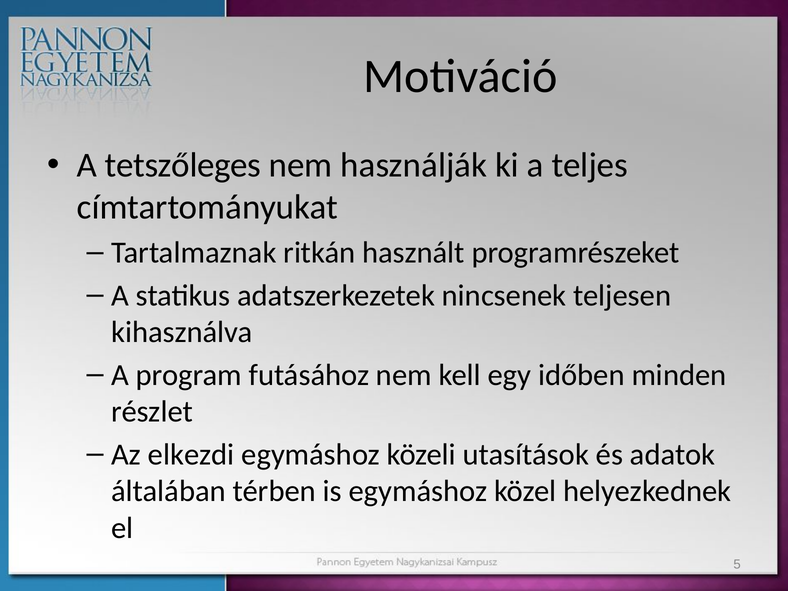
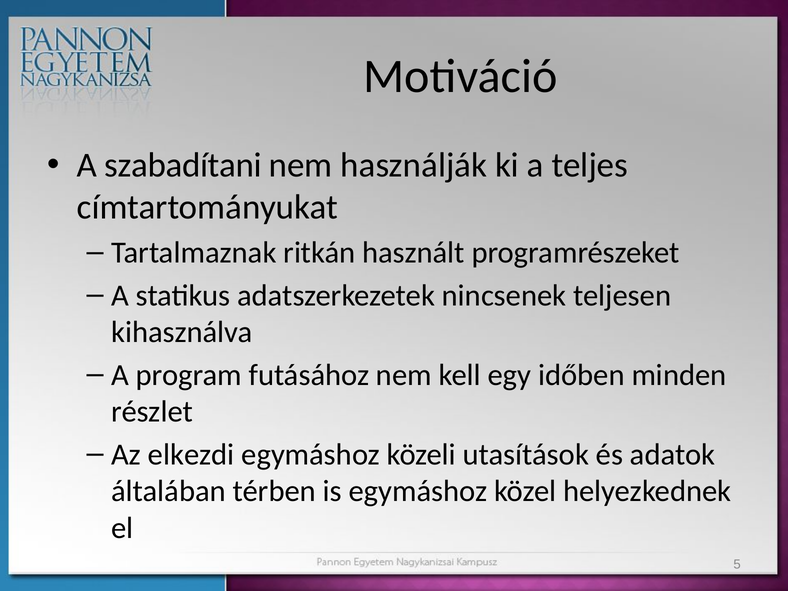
tetszőleges: tetszőleges -> szabadítani
